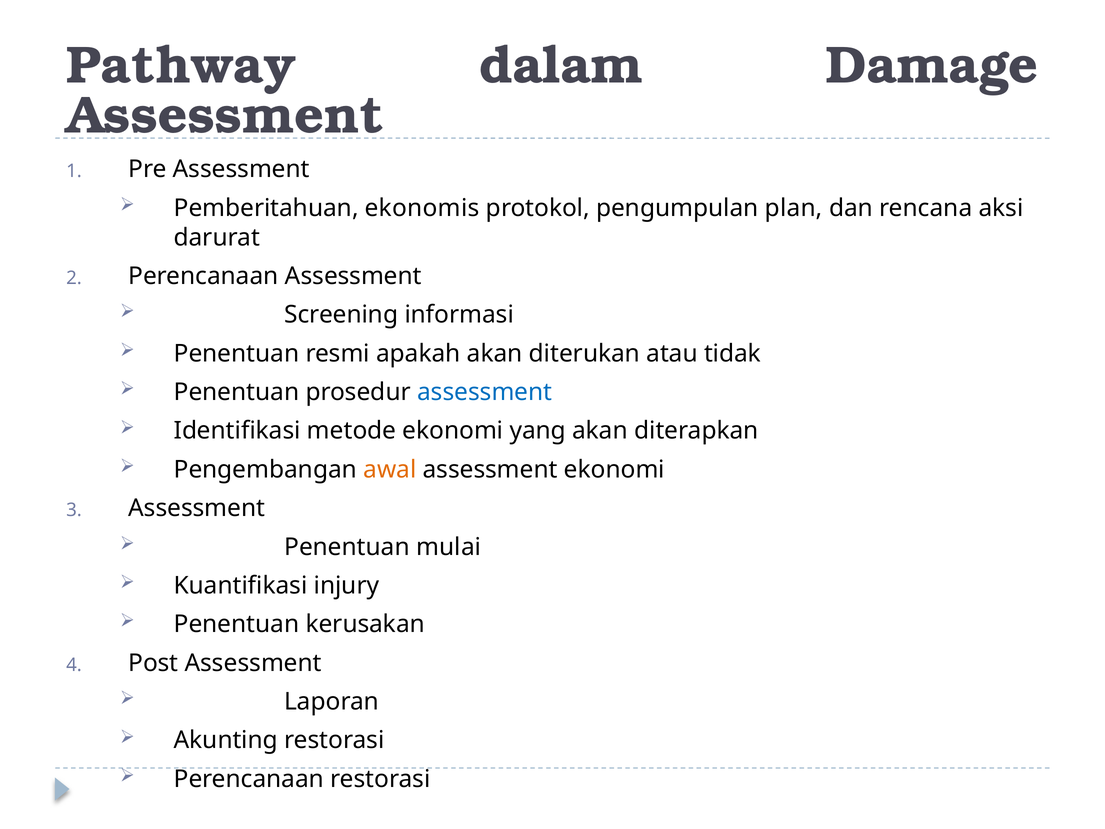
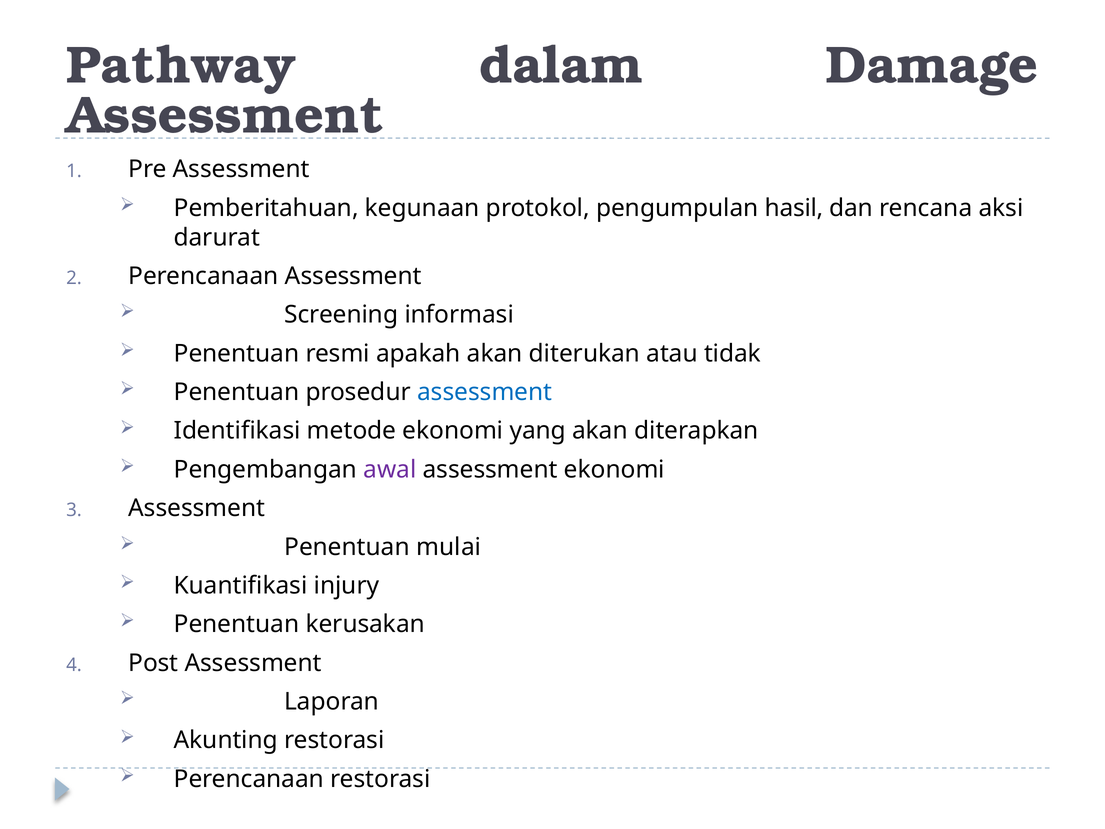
ekonomis: ekonomis -> kegunaan
plan: plan -> hasil
awal colour: orange -> purple
